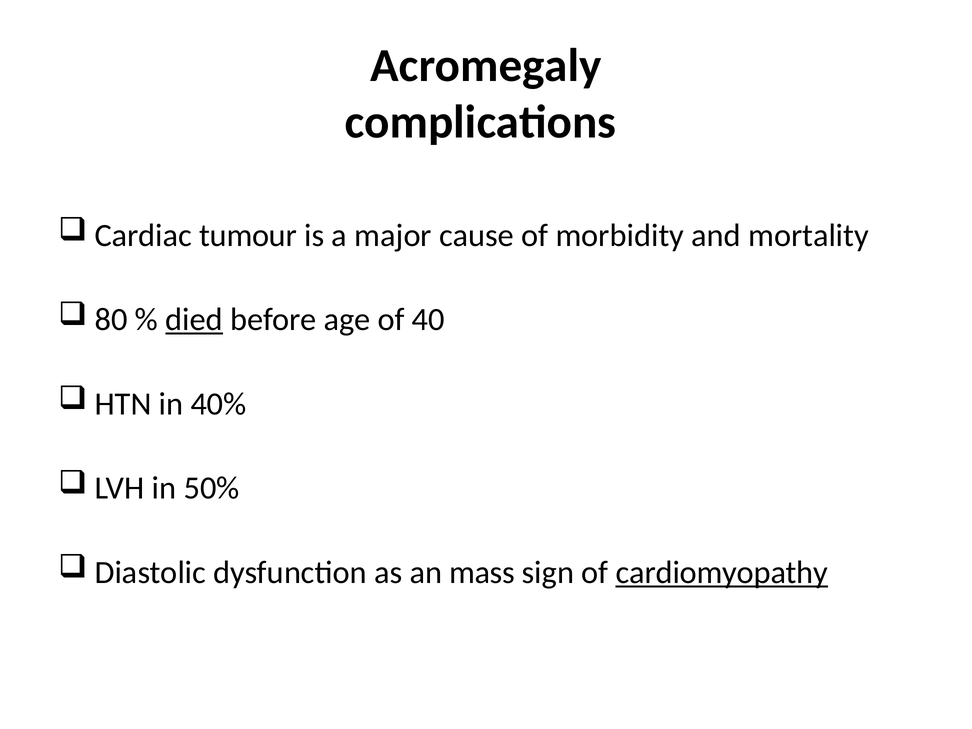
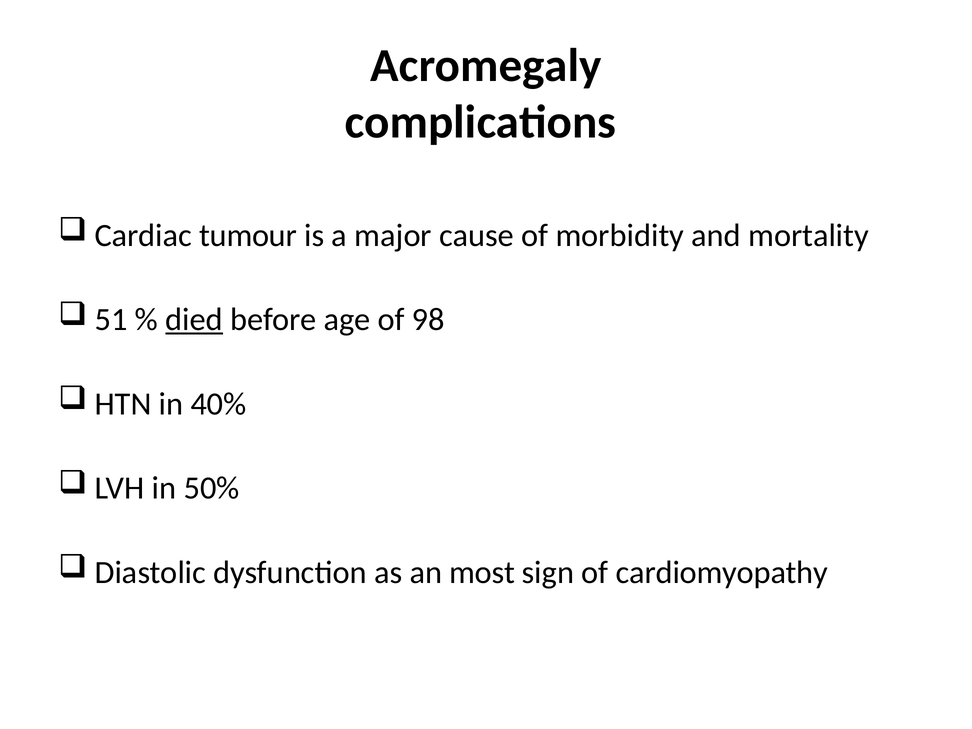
80: 80 -> 51
40: 40 -> 98
mass: mass -> most
cardiomyopathy underline: present -> none
